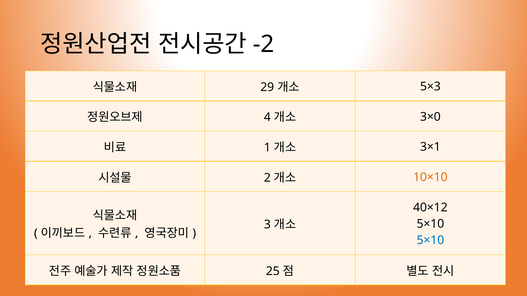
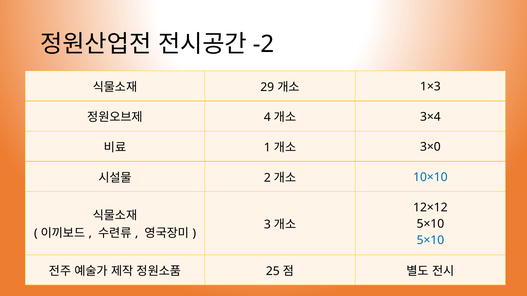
5×3: 5×3 -> 1×3
3×0: 3×0 -> 3×4
3×1: 3×1 -> 3×0
10×10 colour: orange -> blue
40×12: 40×12 -> 12×12
